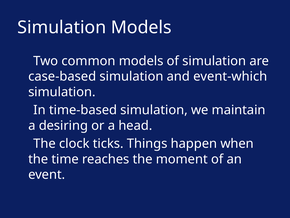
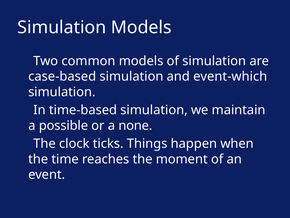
desiring: desiring -> possible
head: head -> none
